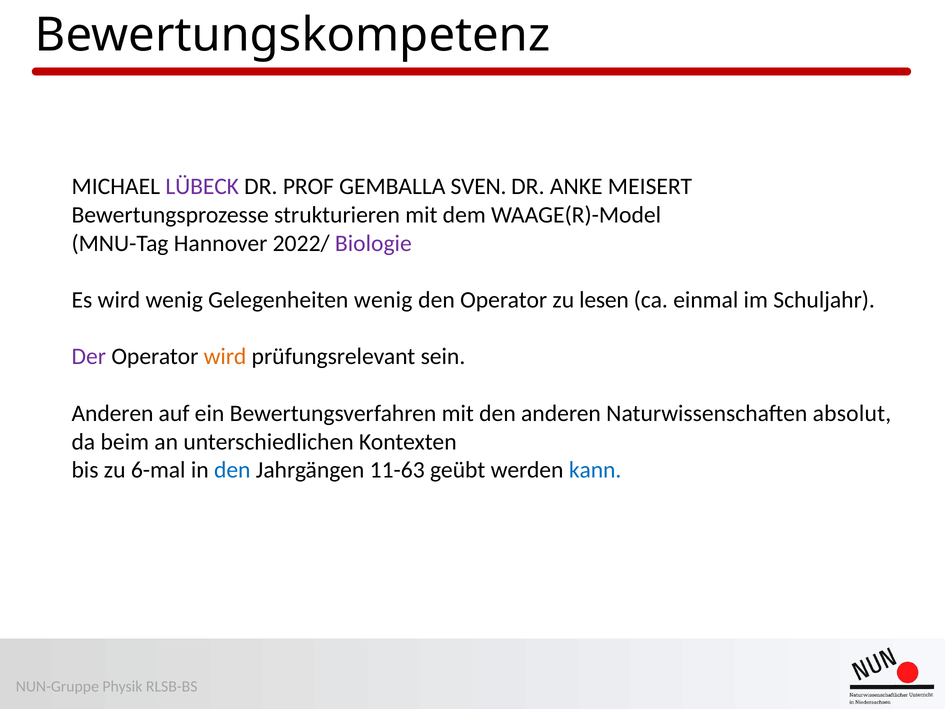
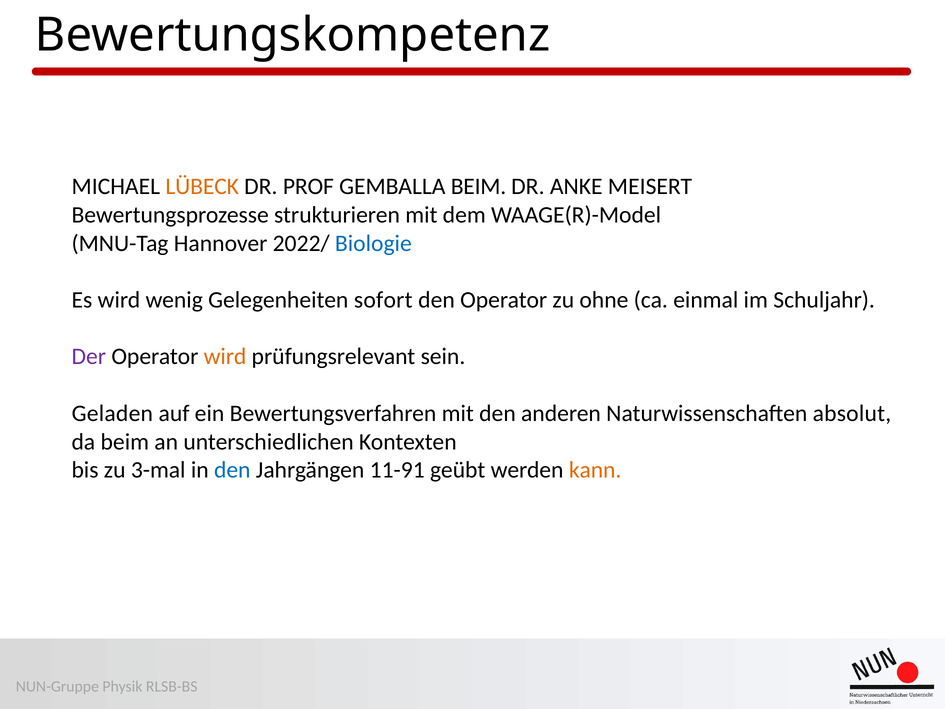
LÜBECK colour: purple -> orange
GEMBALLA SVEN: SVEN -> BEIM
Biologie colour: purple -> blue
Gelegenheiten wenig: wenig -> sofort
lesen: lesen -> ohne
Anderen at (113, 413): Anderen -> Geladen
6-mal: 6-mal -> 3-mal
11-63: 11-63 -> 11-91
kann colour: blue -> orange
